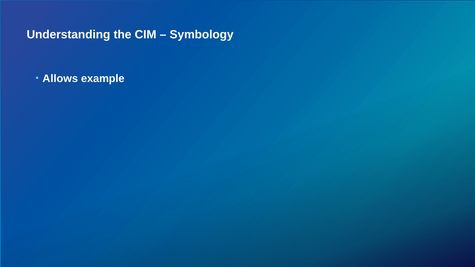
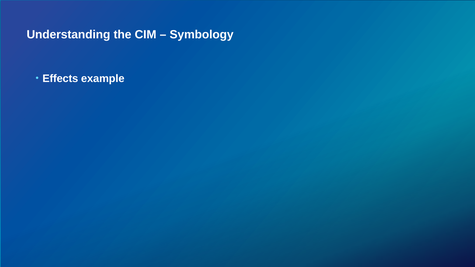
Allows: Allows -> Effects
